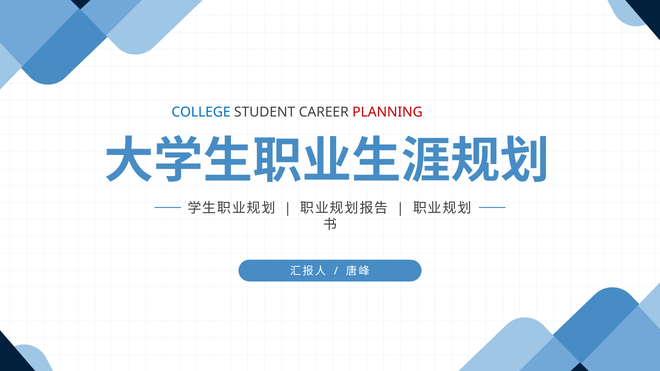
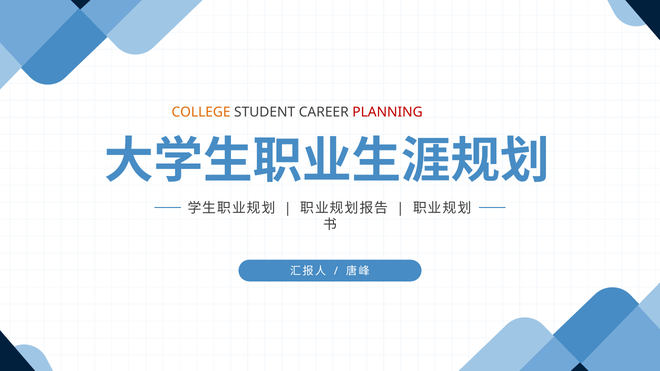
COLLEGE colour: blue -> orange
